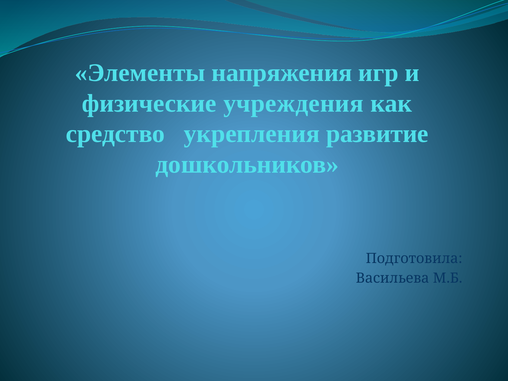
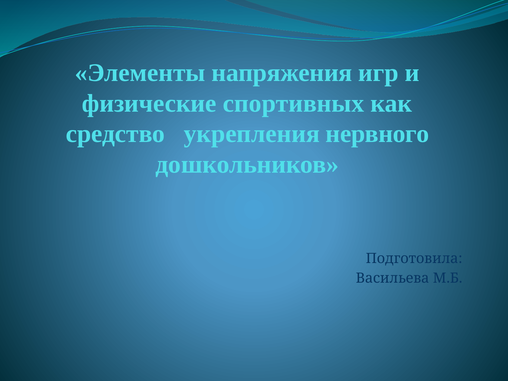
учреждения: учреждения -> спортивных
развитие: развитие -> нервного
